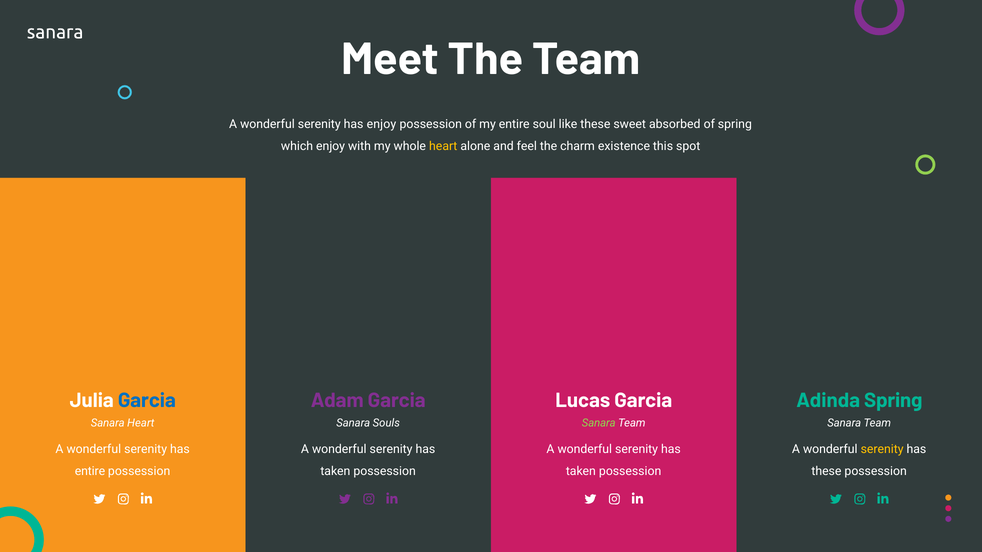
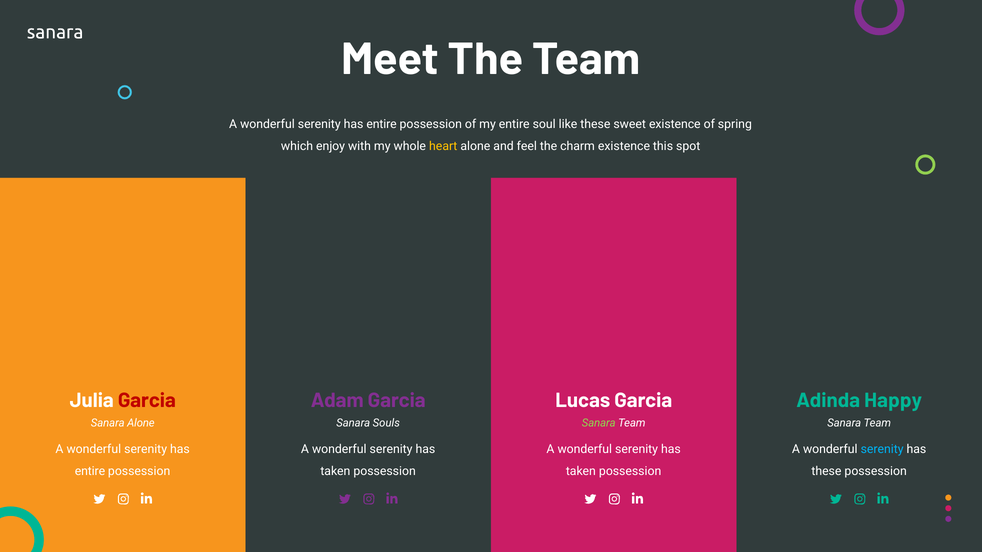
enjoy at (381, 124): enjoy -> entire
sweet absorbed: absorbed -> existence
Garcia at (147, 401) colour: blue -> red
Adinda Spring: Spring -> Happy
Sanara Heart: Heart -> Alone
serenity at (882, 450) colour: yellow -> light blue
